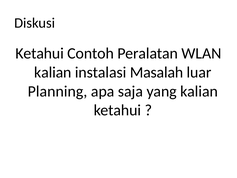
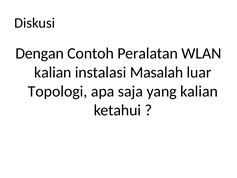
Ketahui at (40, 53): Ketahui -> Dengan
Planning: Planning -> Topologi
